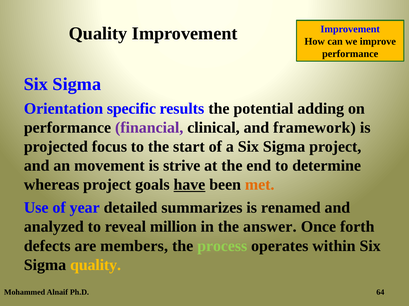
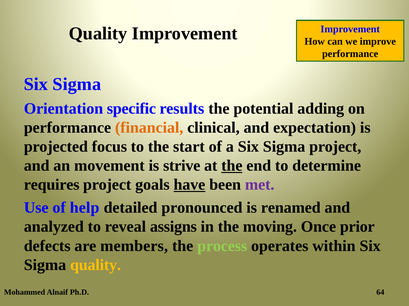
financial colour: purple -> orange
framework: framework -> expectation
the at (232, 166) underline: none -> present
whereas: whereas -> requires
met colour: orange -> purple
year: year -> help
summarizes: summarizes -> pronounced
million: million -> assigns
answer: answer -> moving
forth: forth -> prior
